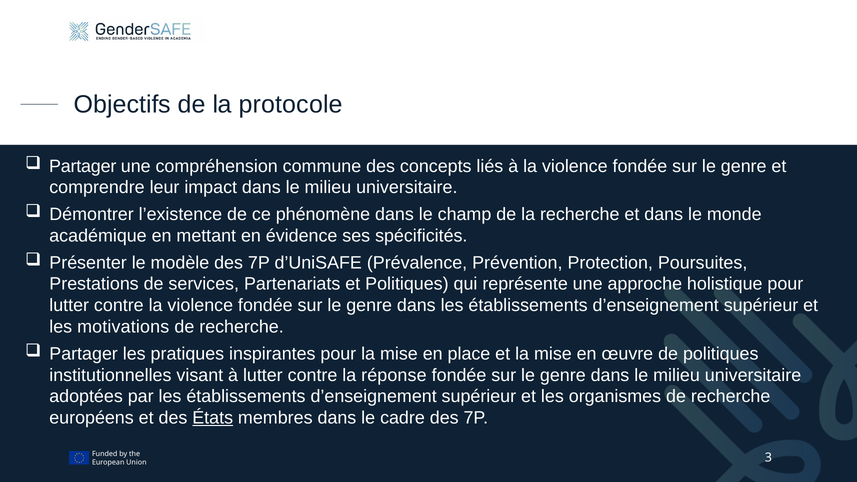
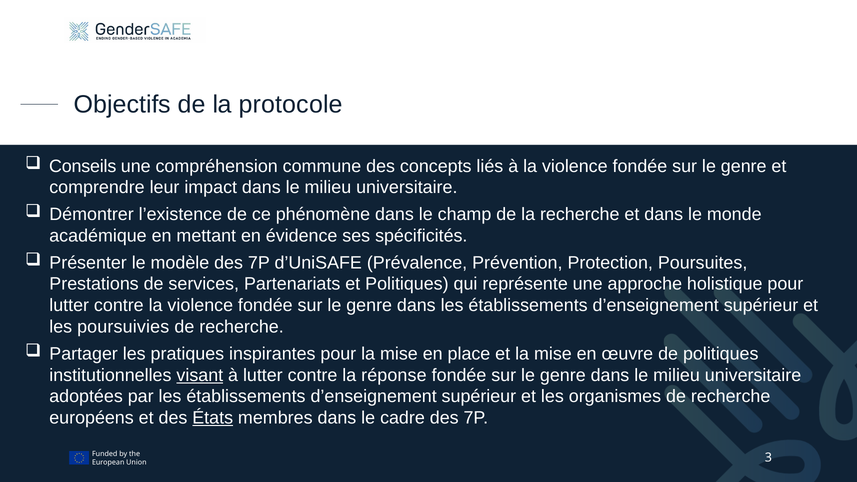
Partager at (83, 166): Partager -> Conseils
motivations: motivations -> poursuivies
visant underline: none -> present
